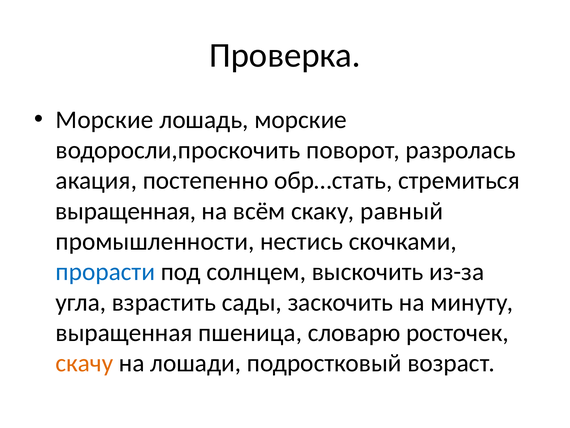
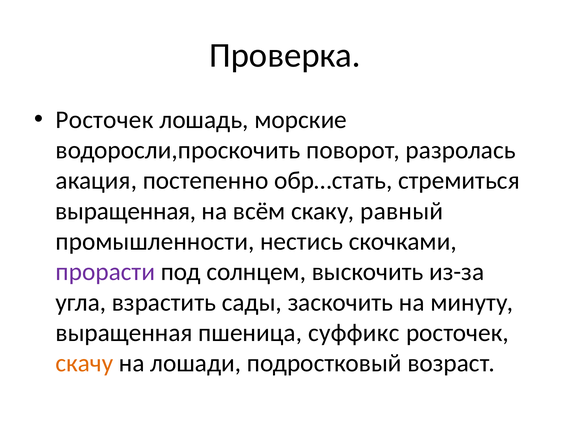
Морские at (105, 120): Морские -> Росточек
прорасти colour: blue -> purple
словарю: словарю -> суффикс
